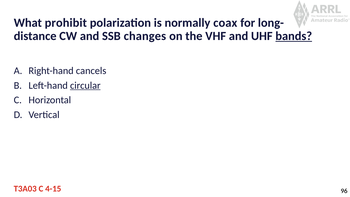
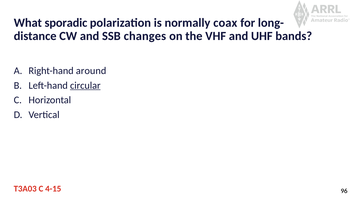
prohibit: prohibit -> sporadic
bands underline: present -> none
cancels: cancels -> around
